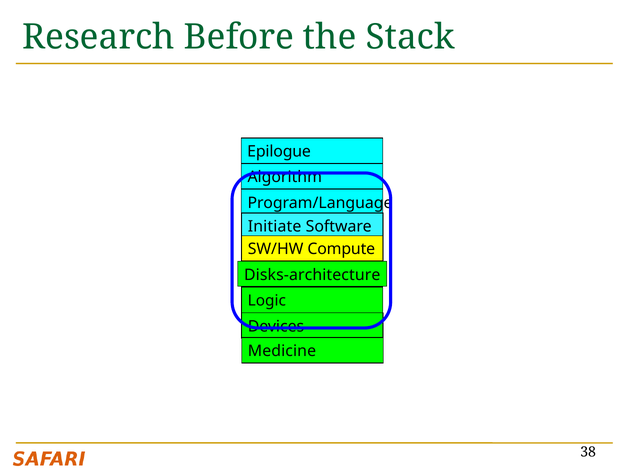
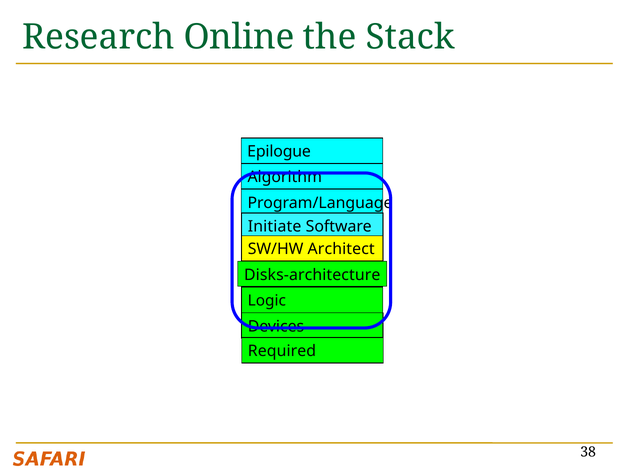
Before: Before -> Online
Compute: Compute -> Architect
Medicine: Medicine -> Required
